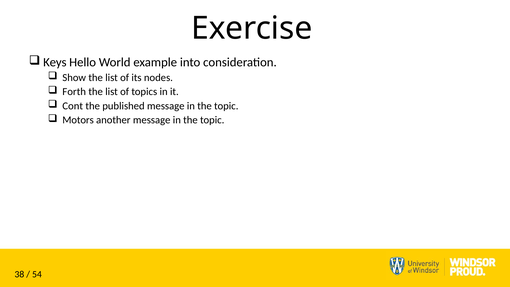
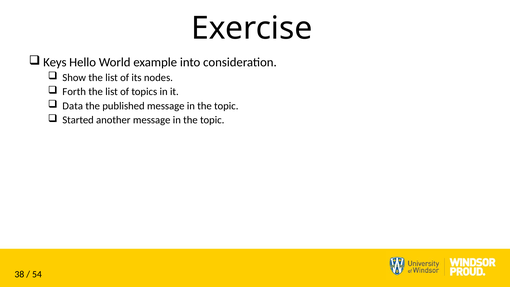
Cont: Cont -> Data
Motors: Motors -> Started
